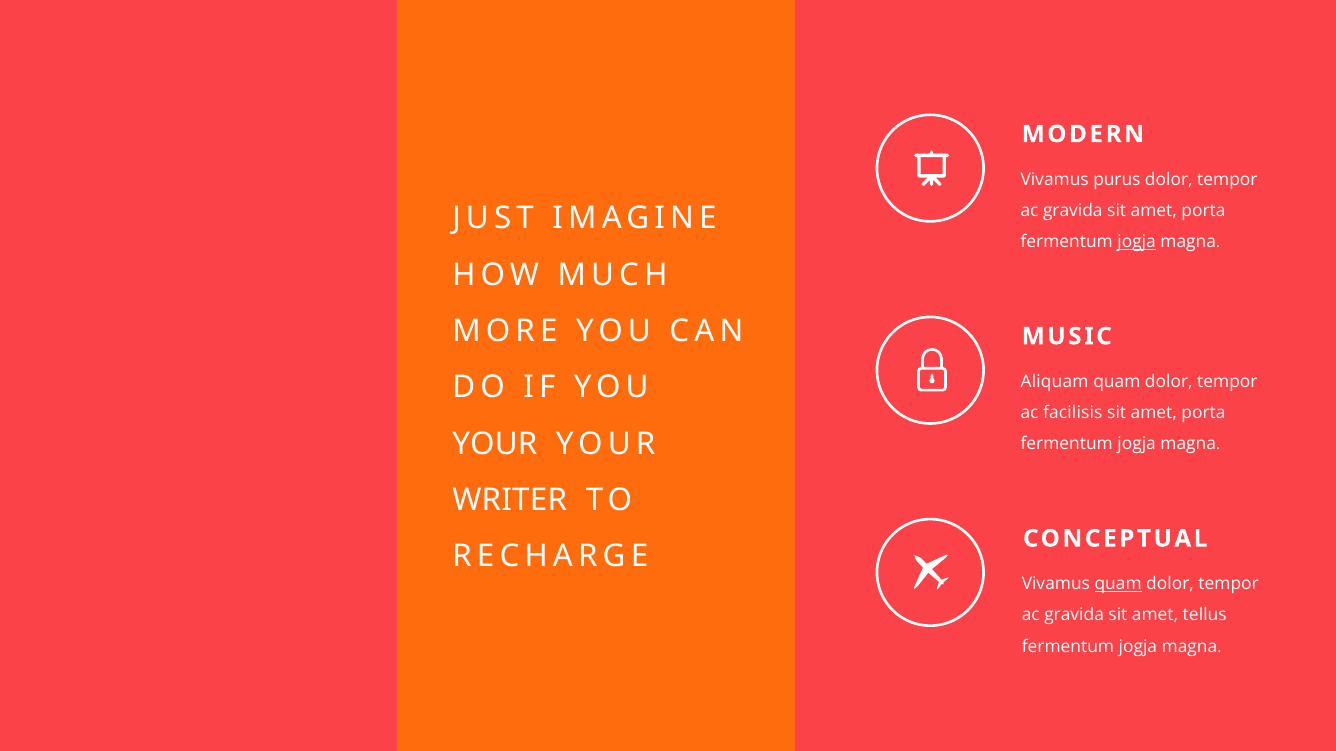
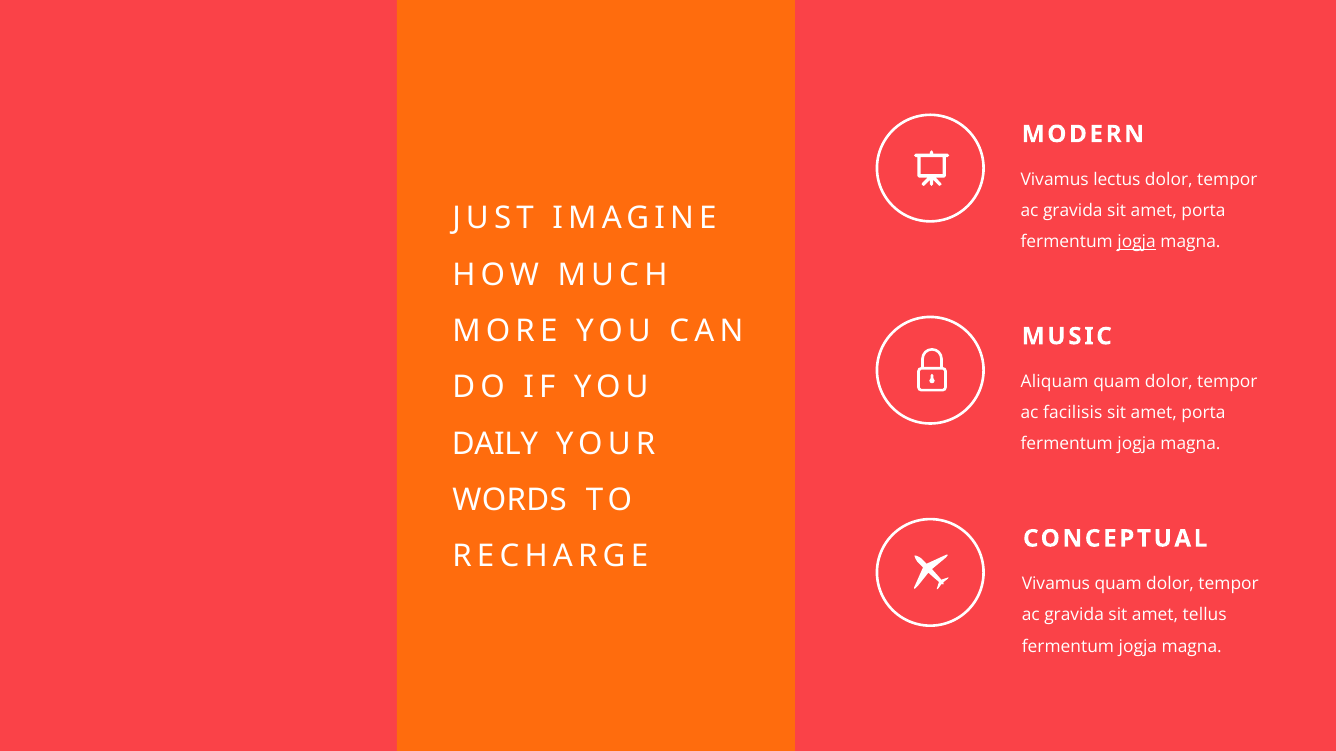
purus: purus -> lectus
YOUR at (495, 444): YOUR -> DAILY
WRITER: WRITER -> WORDS
quam at (1118, 584) underline: present -> none
